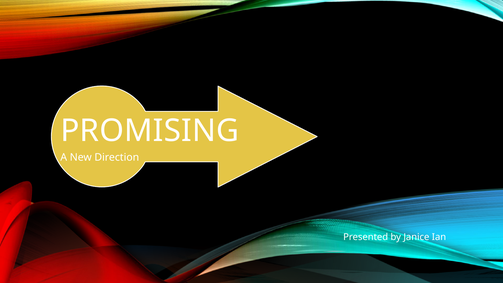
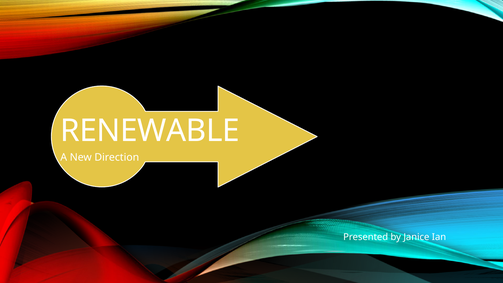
PROMISING: PROMISING -> RENEWABLE
